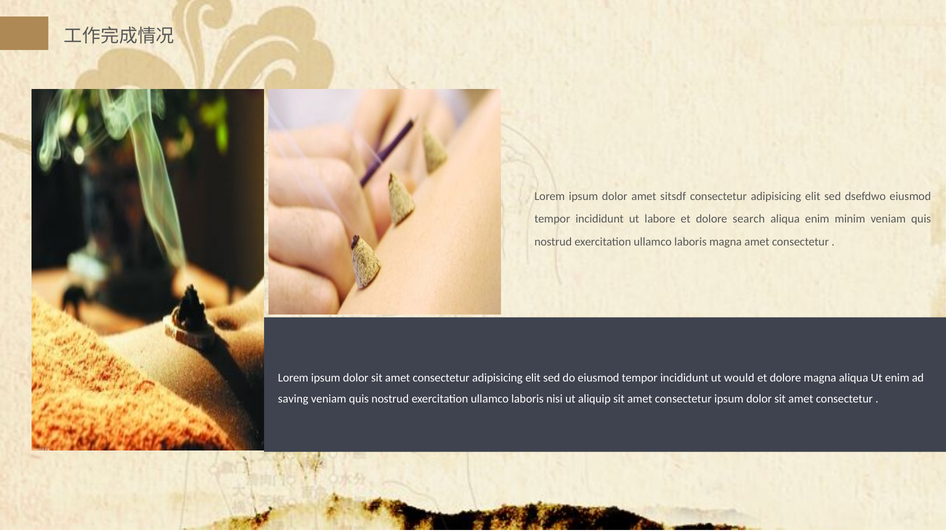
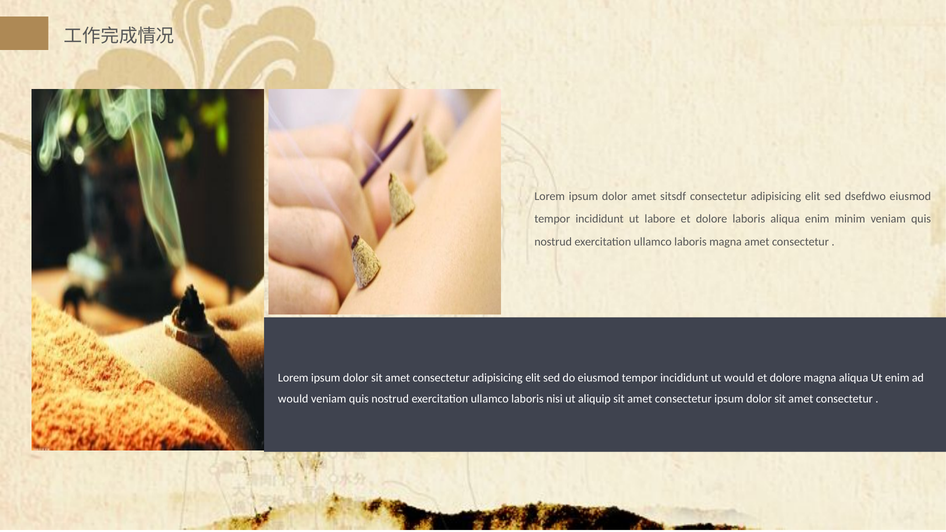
dolore search: search -> laboris
saving at (293, 399): saving -> would
